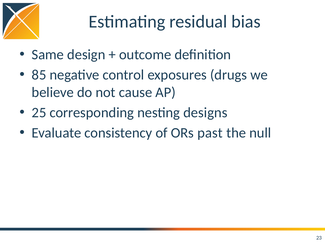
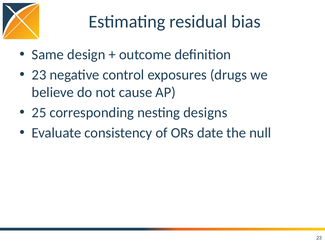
85 at (39, 75): 85 -> 23
past: past -> date
